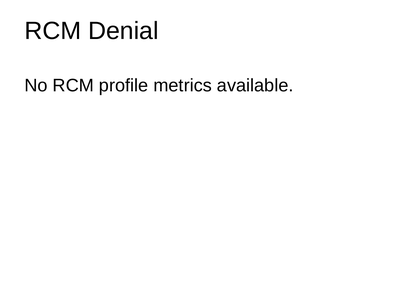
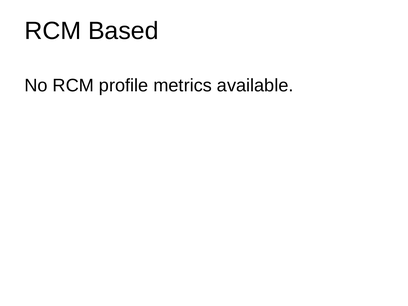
Denial: Denial -> Based
